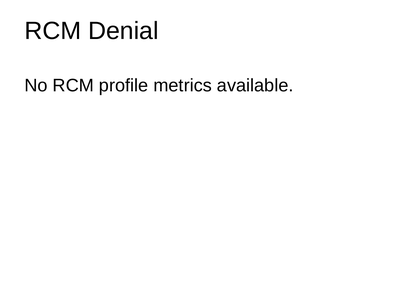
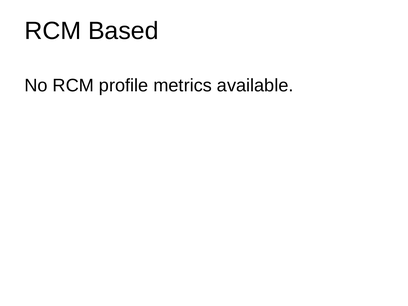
Denial: Denial -> Based
